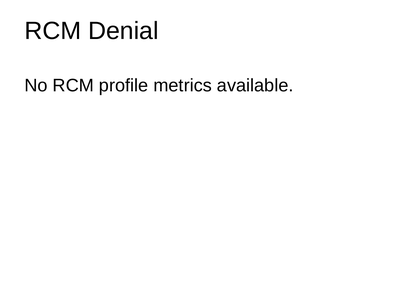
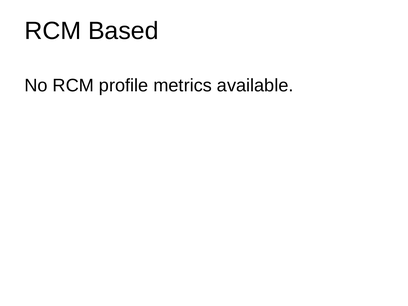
Denial: Denial -> Based
